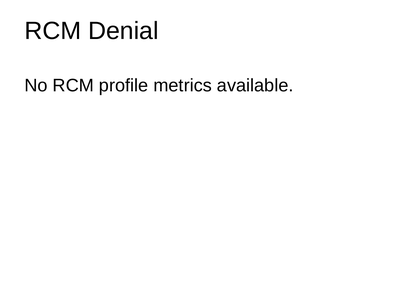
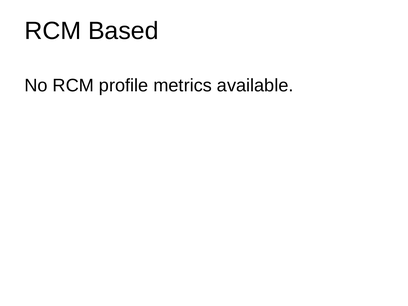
Denial: Denial -> Based
